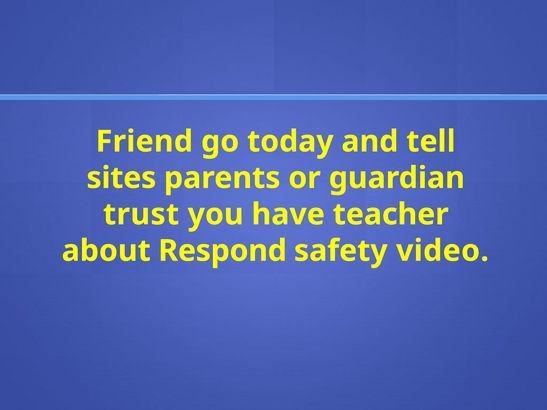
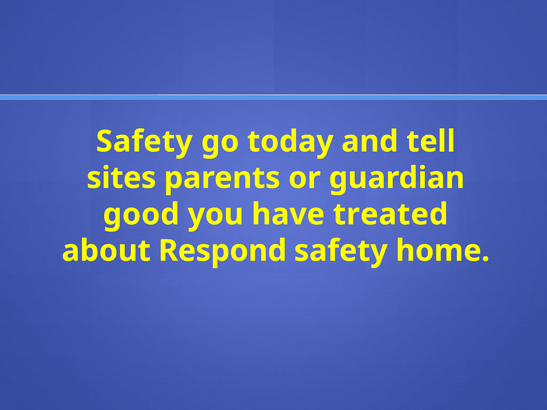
Friend at (144, 142): Friend -> Safety
trust: trust -> good
teacher: teacher -> treated
video: video -> home
